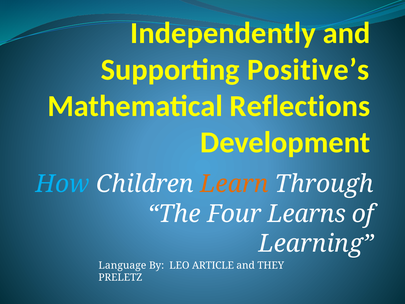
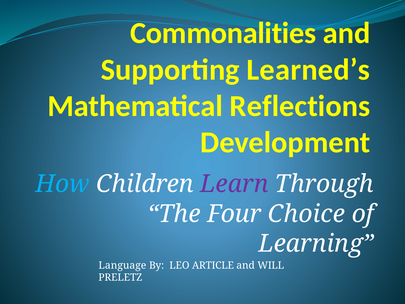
Independently: Independently -> Commonalities
Positive’s: Positive’s -> Learned’s
Learn colour: orange -> purple
Learns: Learns -> Choice
THEY: THEY -> WILL
